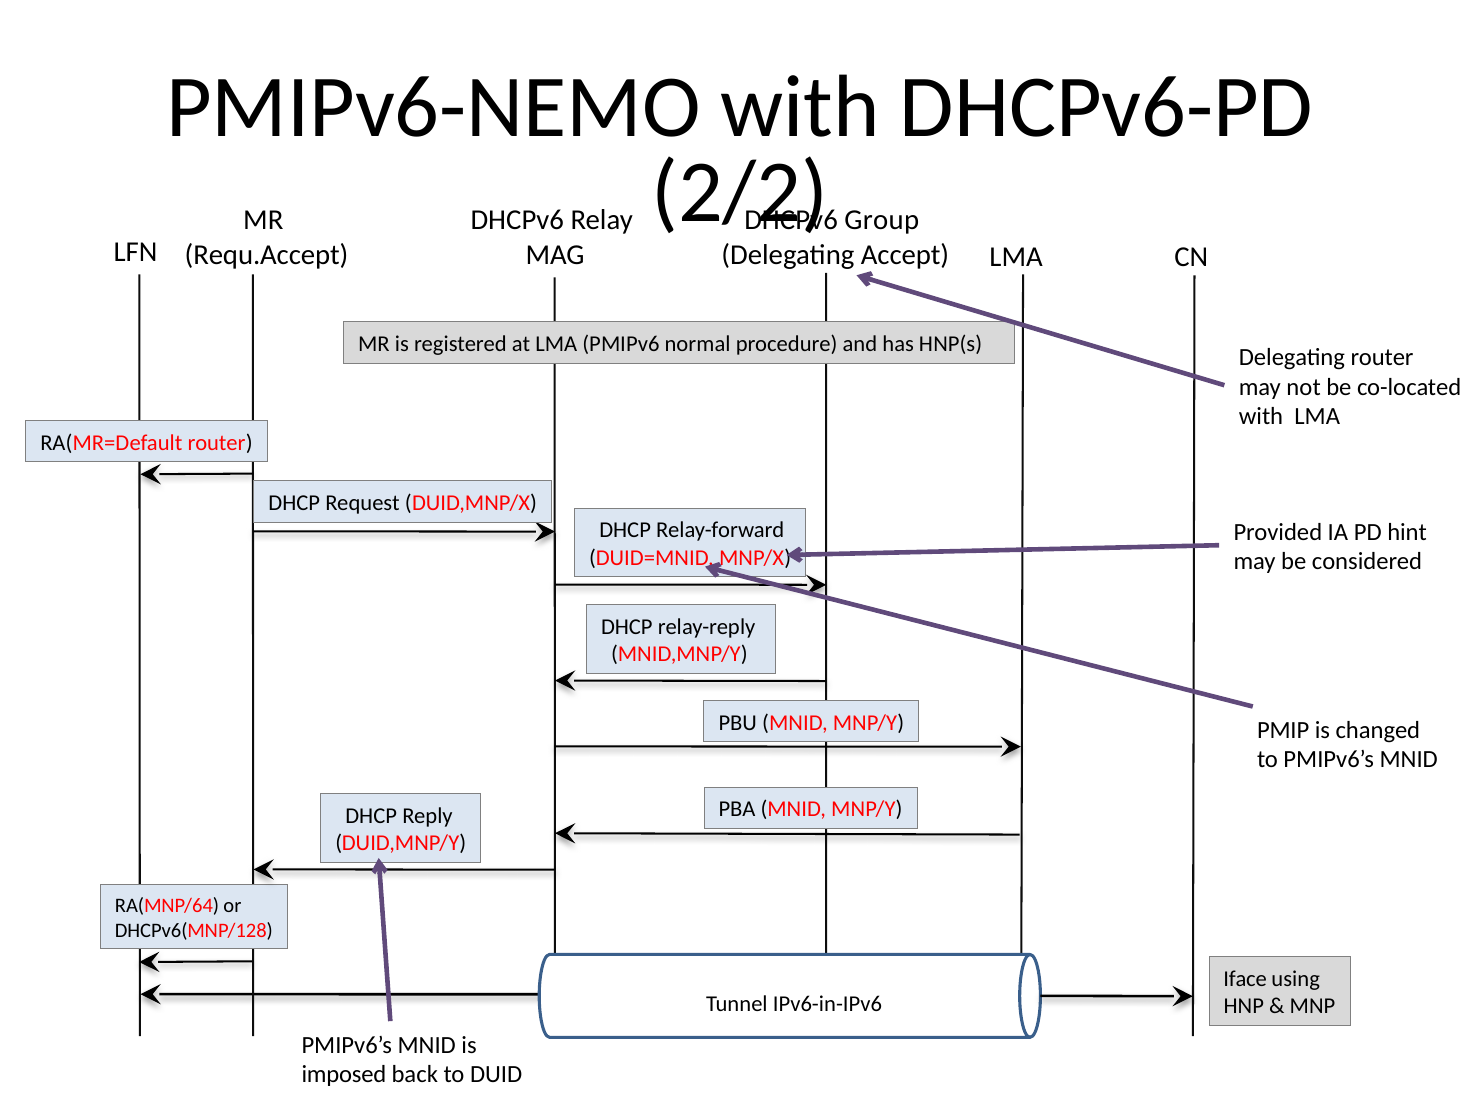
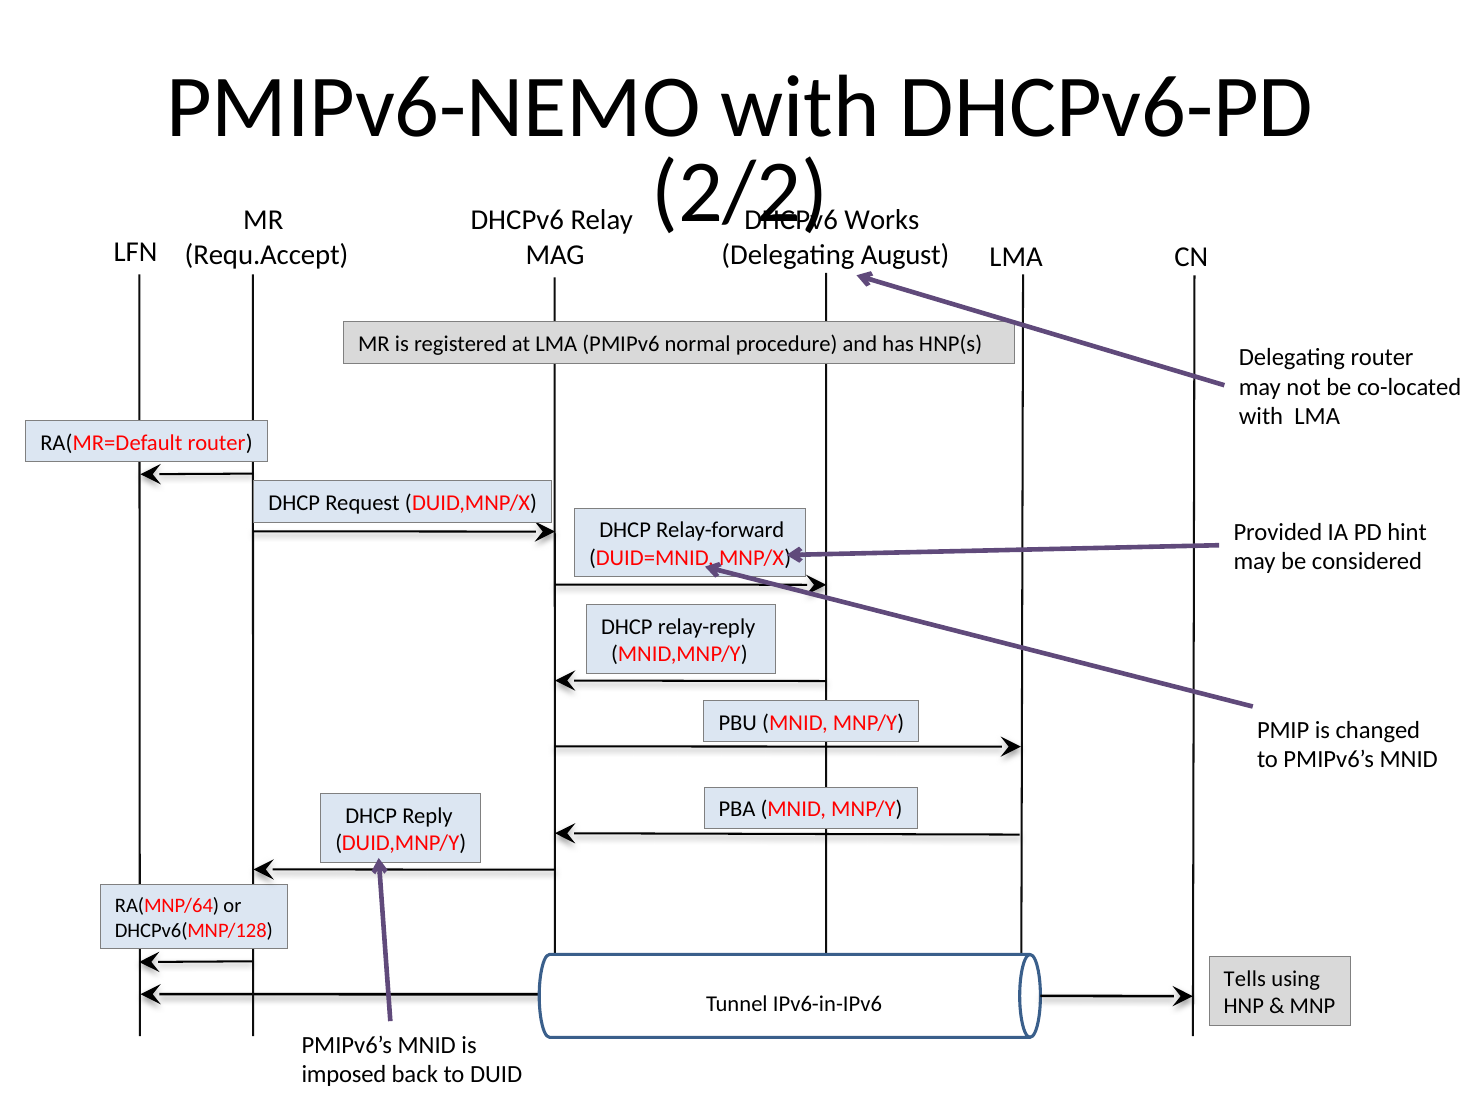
Group: Group -> Works
Accept: Accept -> August
Iface: Iface -> Tells
